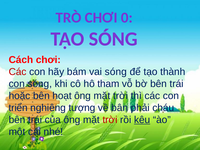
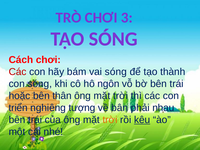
0: 0 -> 3
con at (17, 84) underline: present -> none
tham: tham -> ngôn
hoạt: hoạt -> thân
cháu: cháu -> nhau
trời at (110, 120) colour: red -> orange
